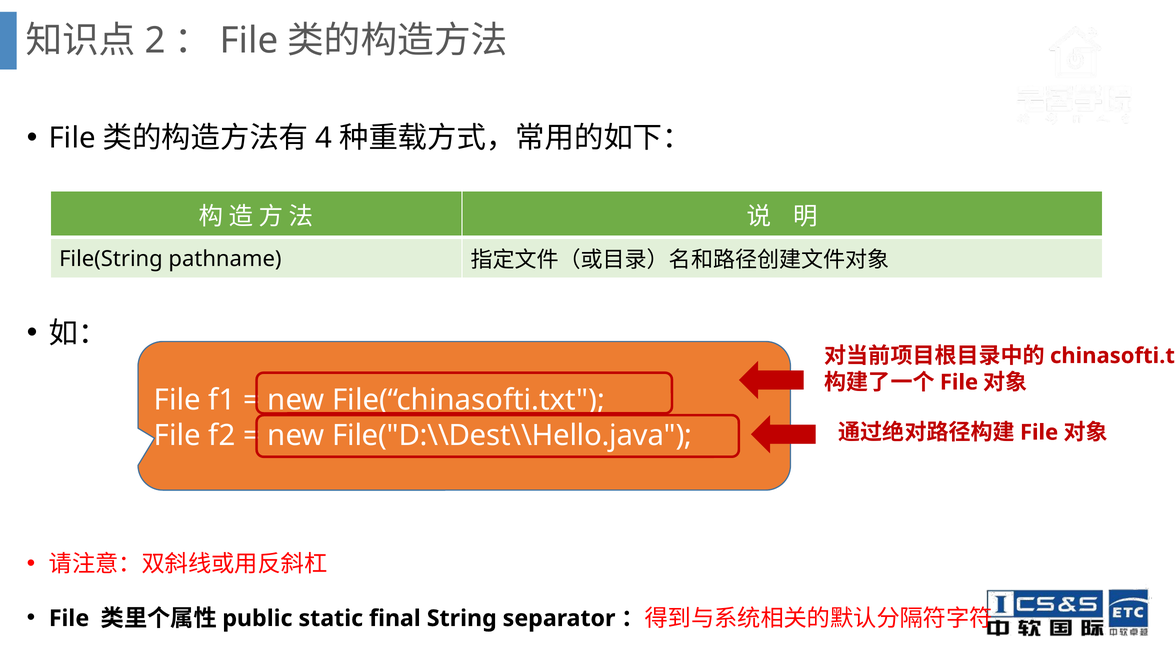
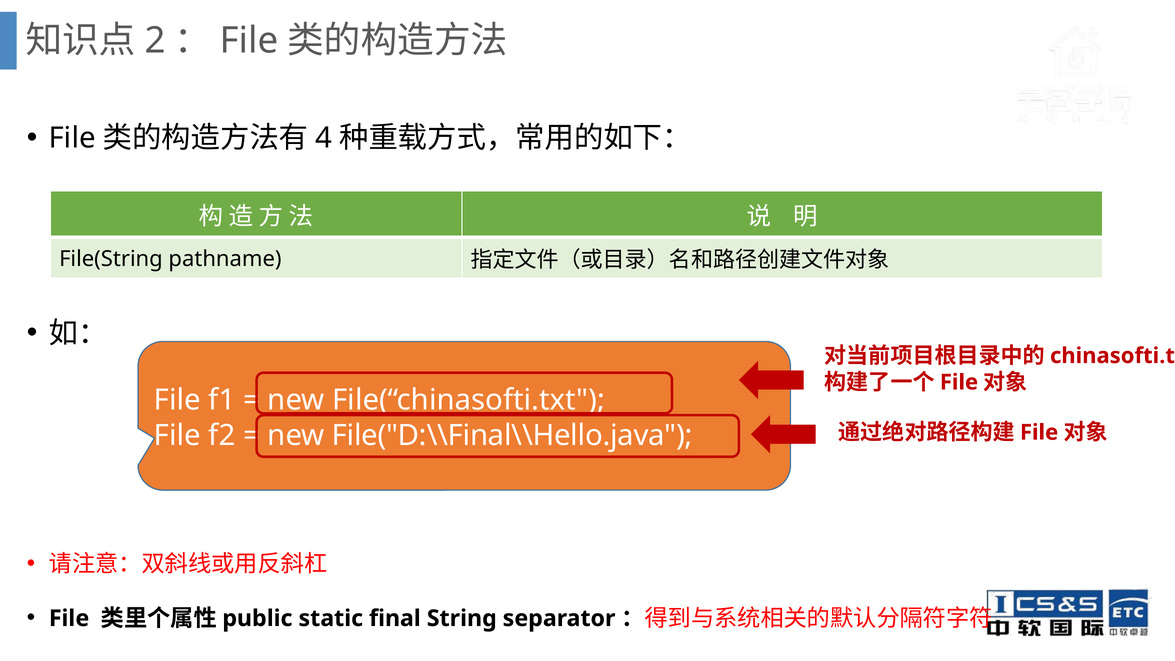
File("D:\\Dest\\Hello.java: File("D:\\Dest\\Hello.java -> File("D:\\Final\\Hello.java
